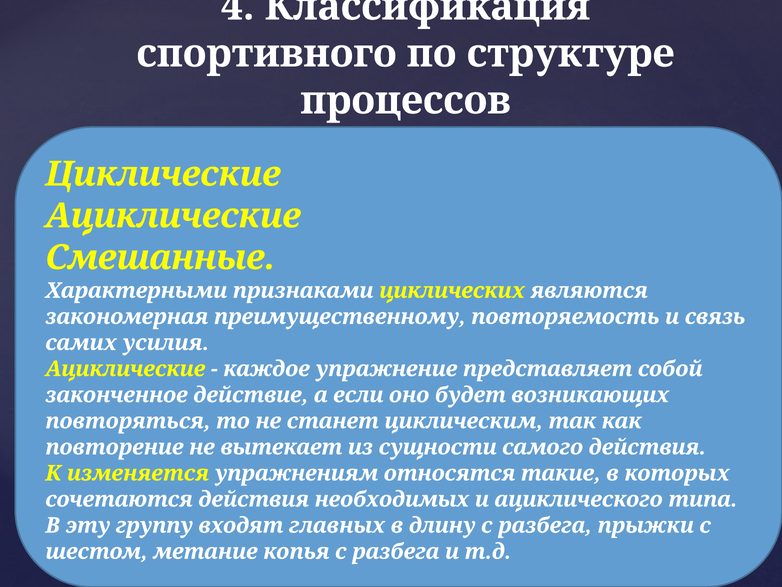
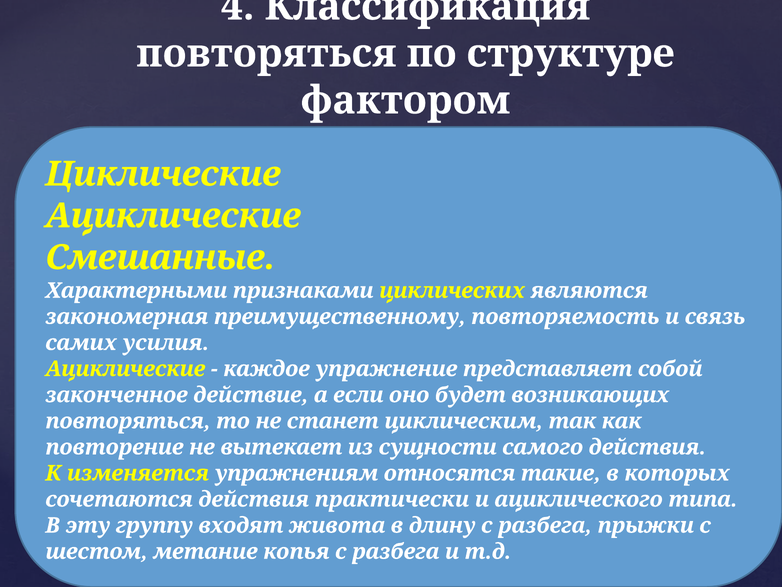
спортивного at (267, 54): спортивного -> повторяться
процессов: процессов -> фактором
необходимых: необходимых -> практически
главных: главных -> живота
